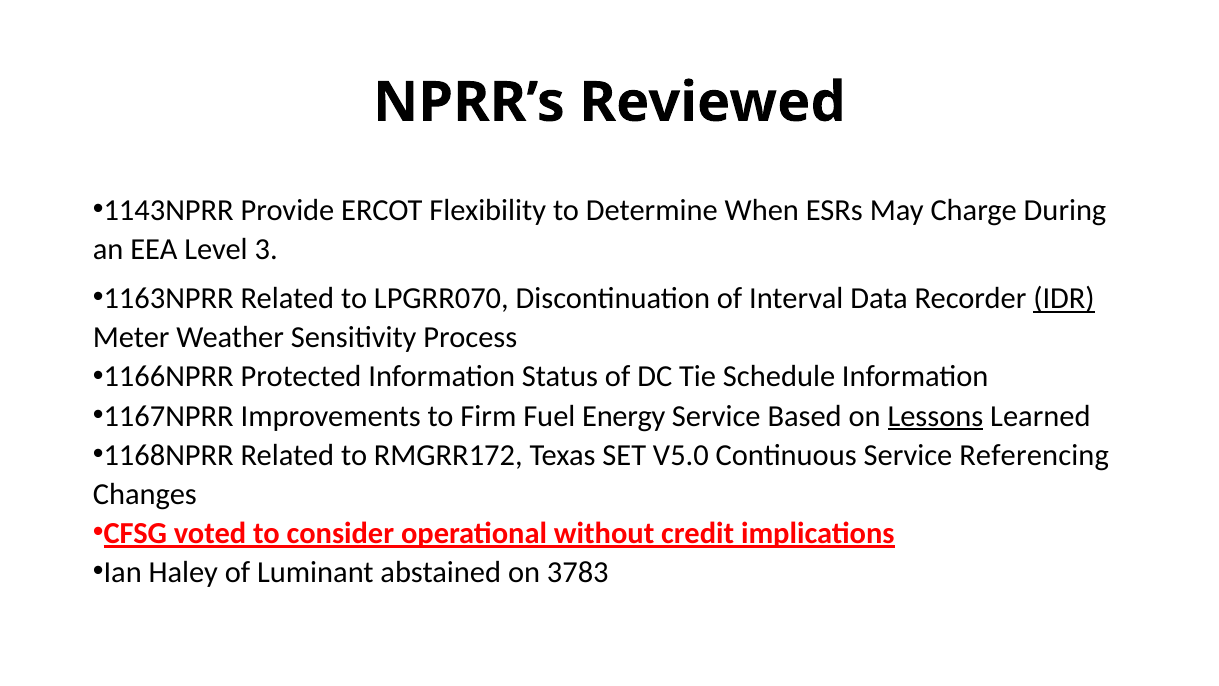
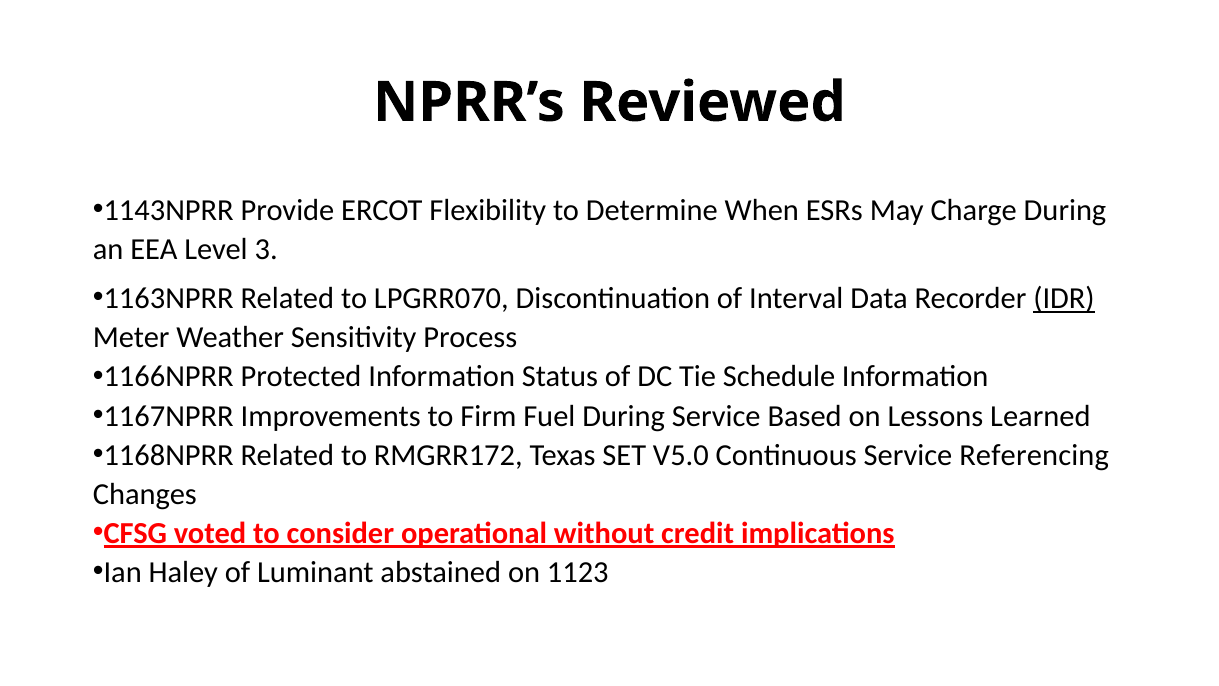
Fuel Energy: Energy -> During
Lessons underline: present -> none
3783: 3783 -> 1123
